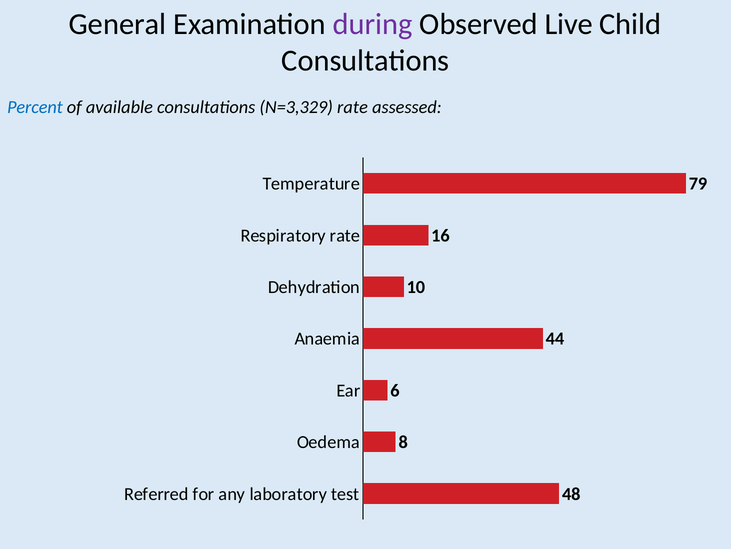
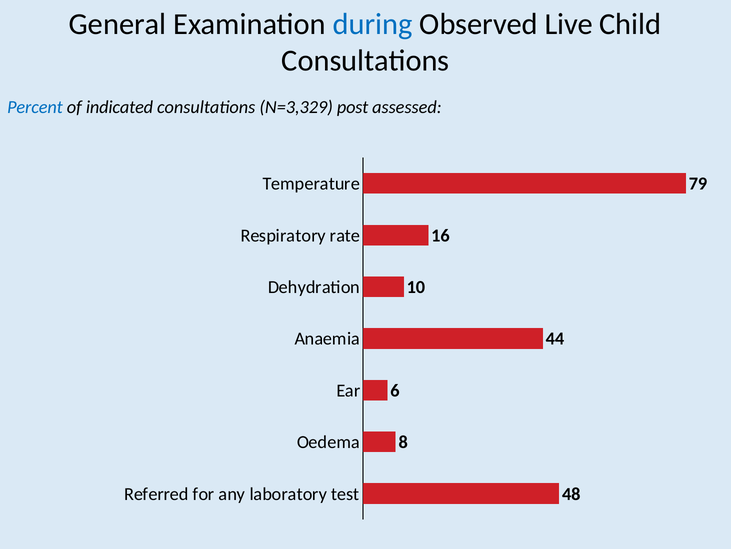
during colour: purple -> blue
available: available -> indicated
N=3,329 rate: rate -> post
